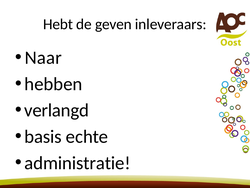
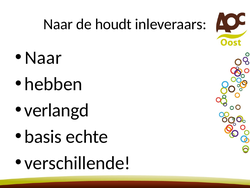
Hebt at (58, 24): Hebt -> Naar
geven: geven -> houdt
administratie: administratie -> verschillende
